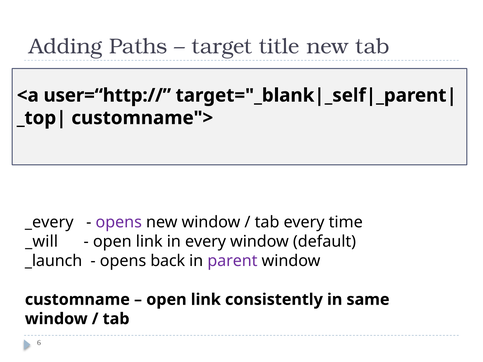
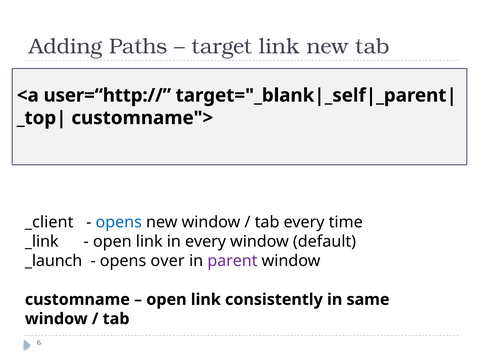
target title: title -> link
_every: _every -> _client
opens at (119, 222) colour: purple -> blue
_will: _will -> _link
back: back -> over
